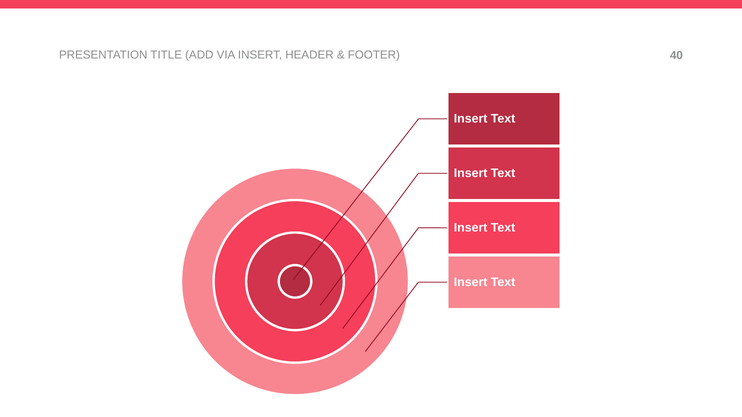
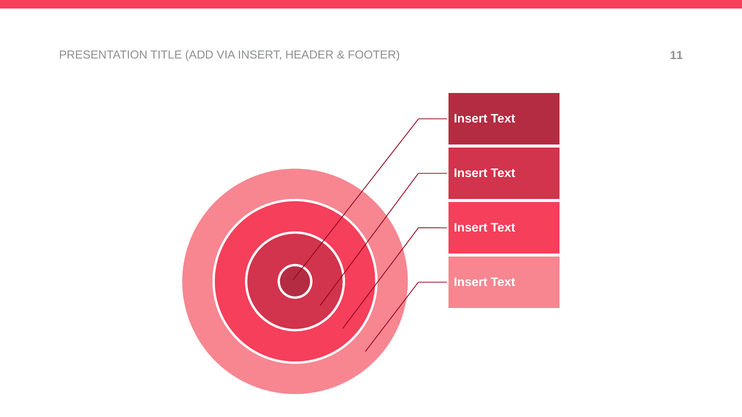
40: 40 -> 11
